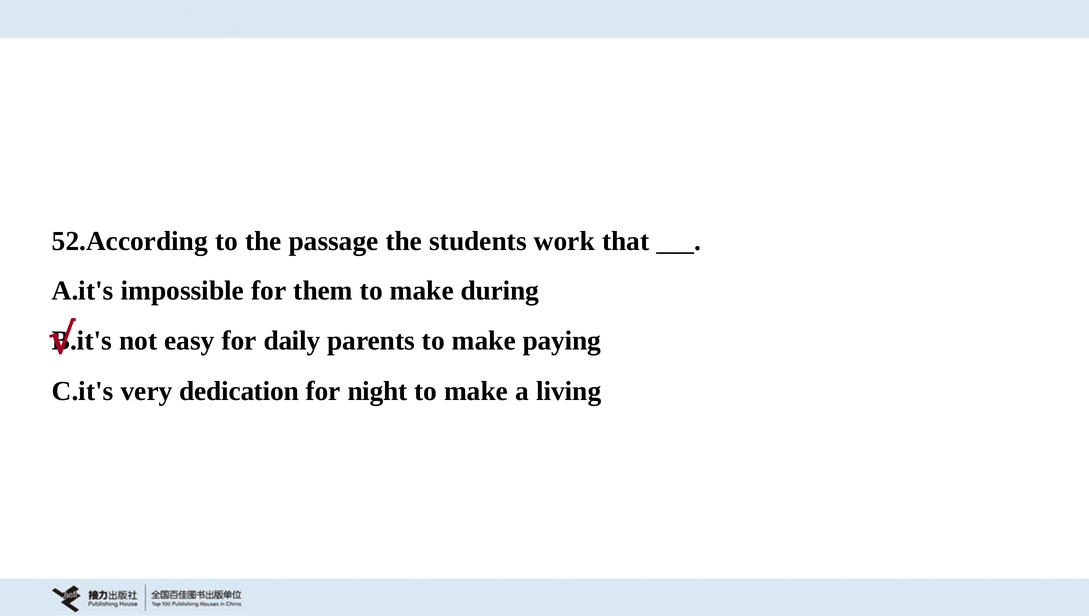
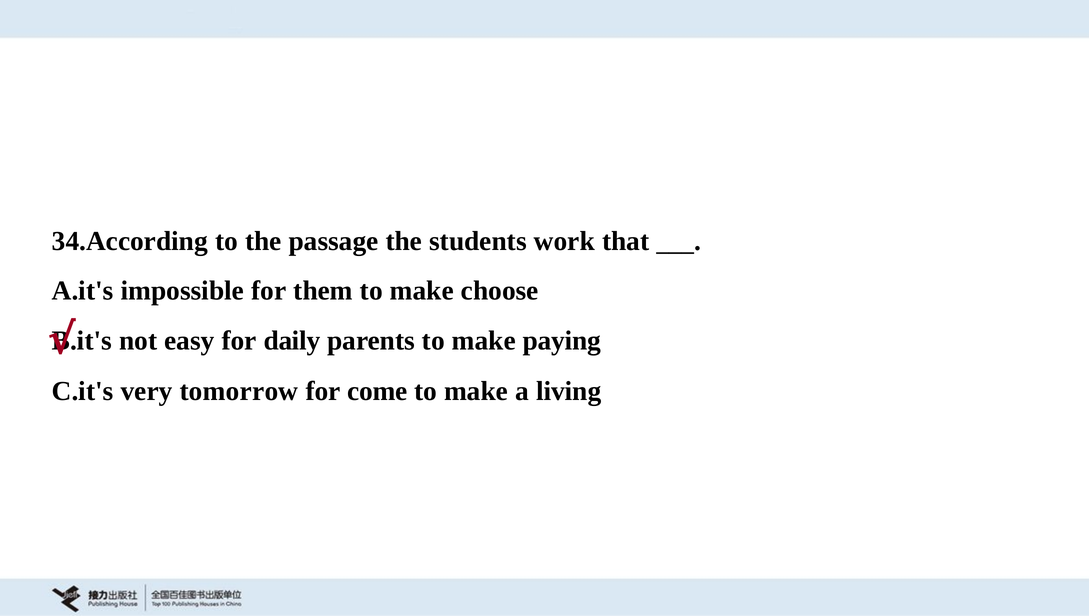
52.According: 52.According -> 34.According
during: during -> choose
dedication: dedication -> tomorrow
night: night -> come
